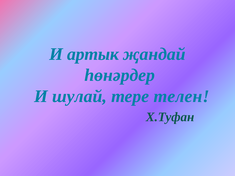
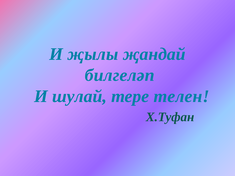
артык: артык -> җылы
һөнәрдер: һөнәрдер -> билгеләп
